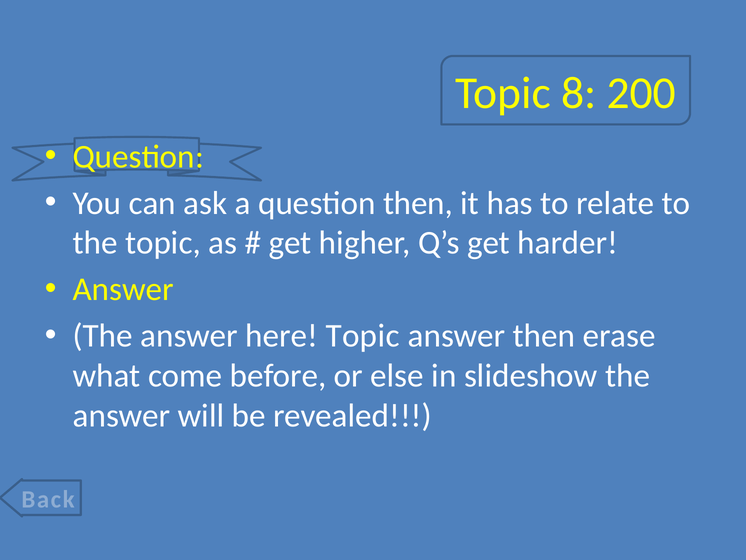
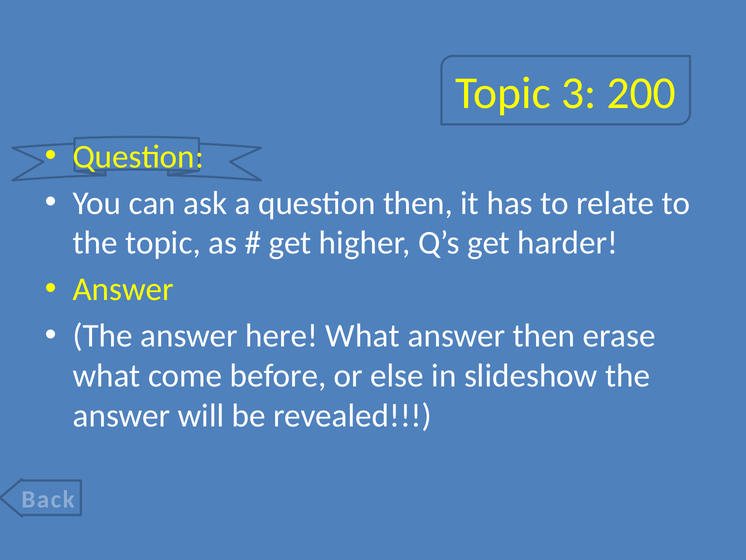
8: 8 -> 3
here Topic: Topic -> What
